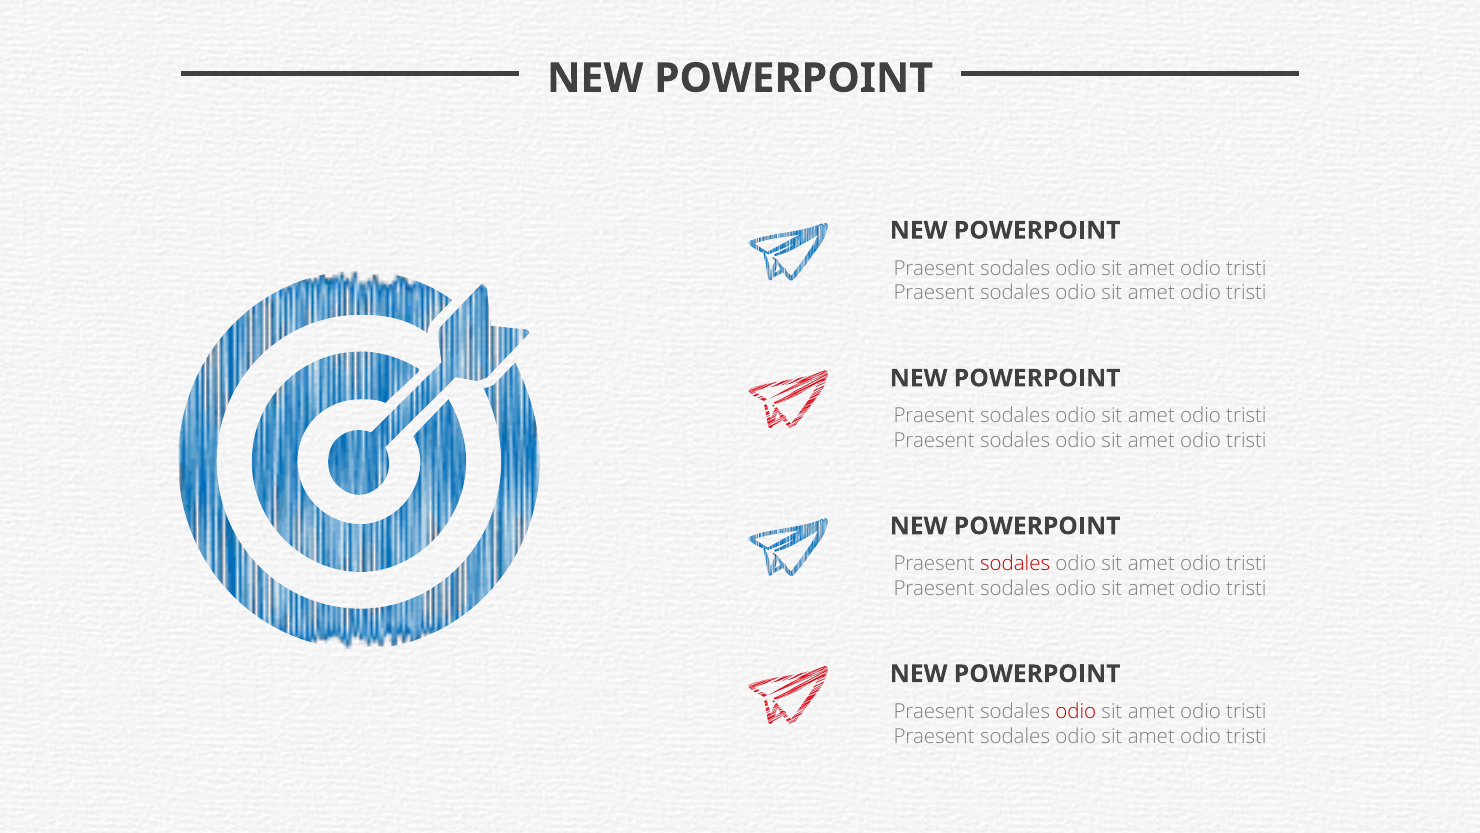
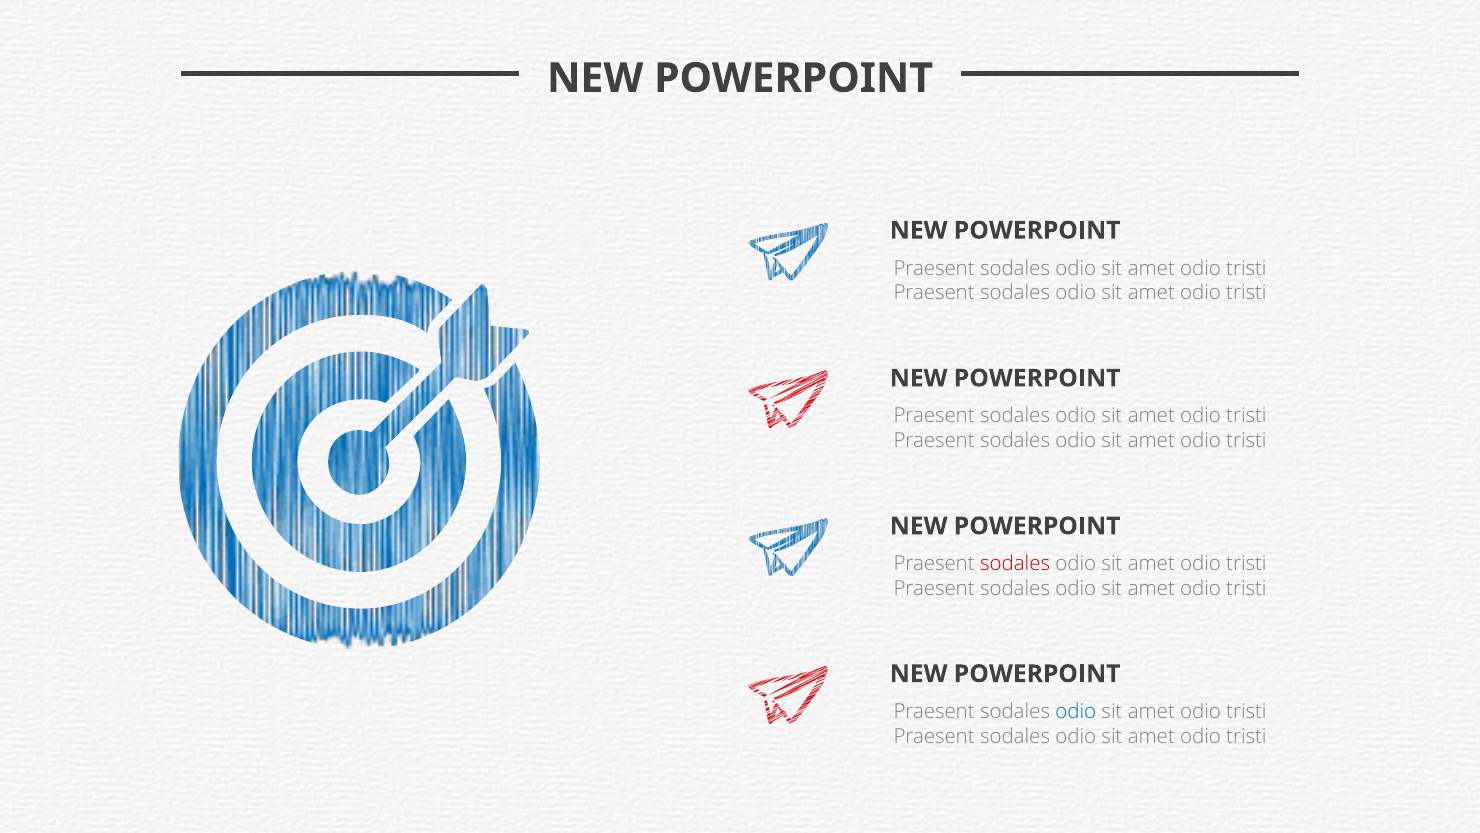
odio at (1076, 711) colour: red -> blue
